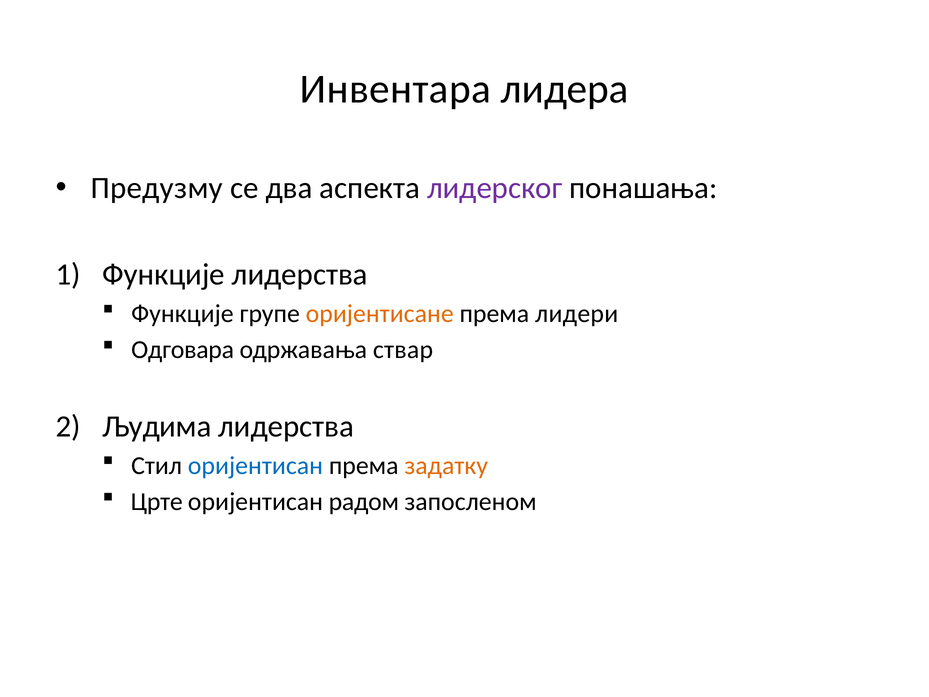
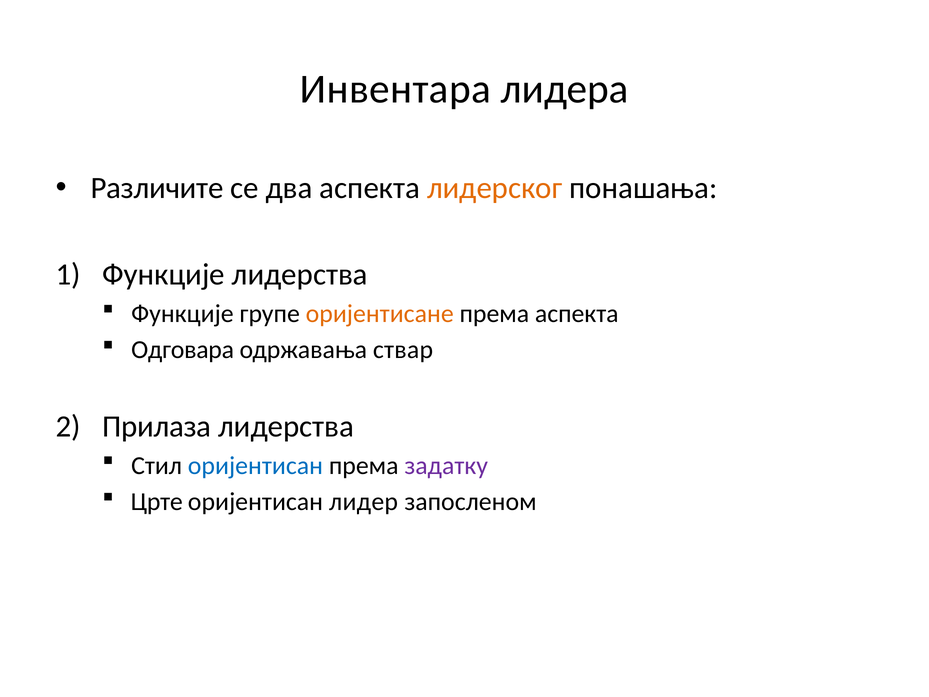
Предузму: Предузму -> Различите
лидерског colour: purple -> orange
према лидери: лидери -> аспекта
Људима: Људима -> Прилаза
задатку colour: orange -> purple
радом: радом -> лидер
